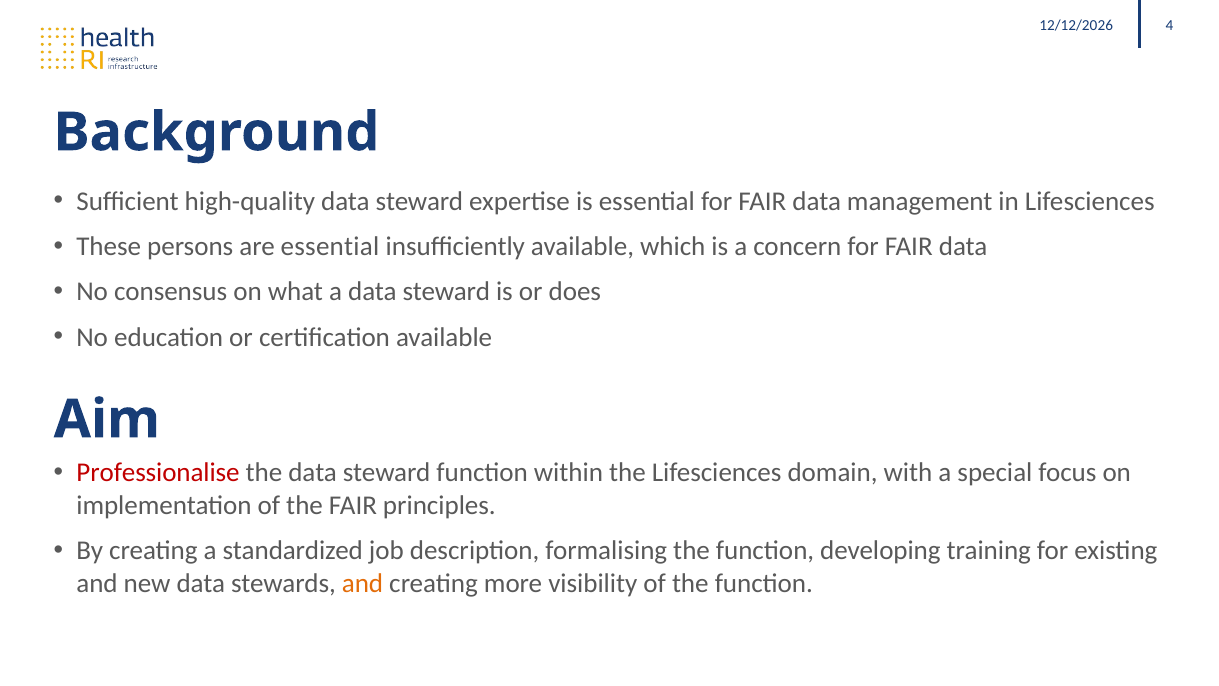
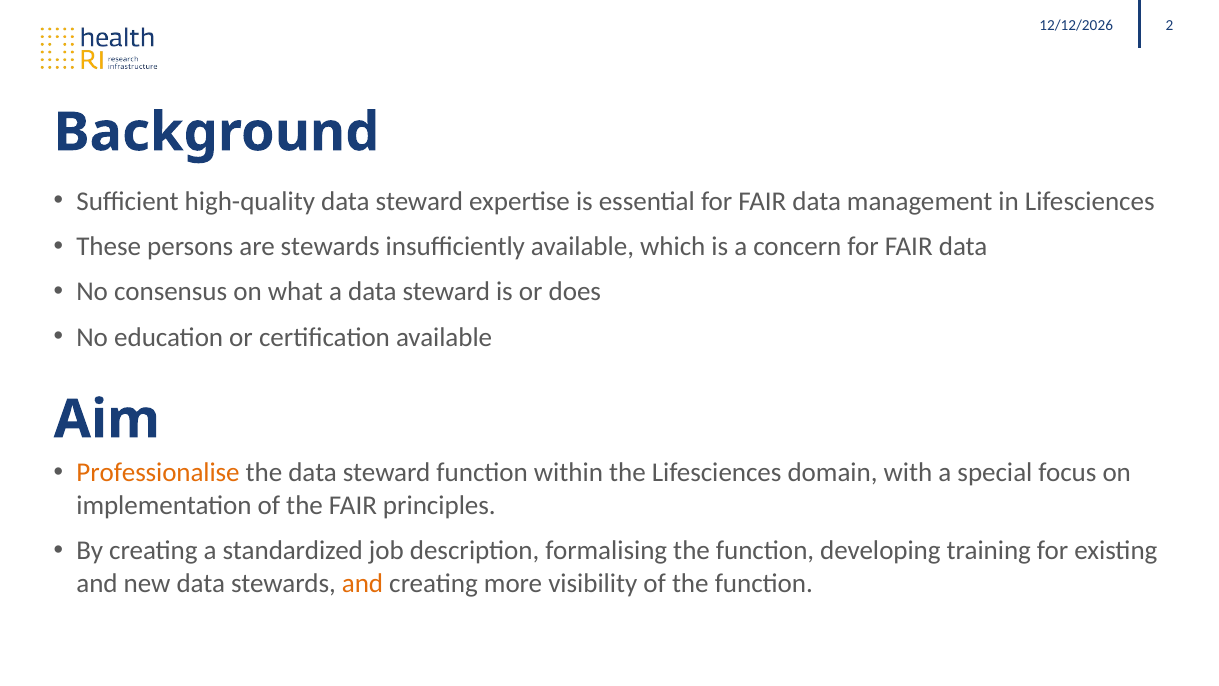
4: 4 -> 2
are essential: essential -> stewards
Professionalise colour: red -> orange
